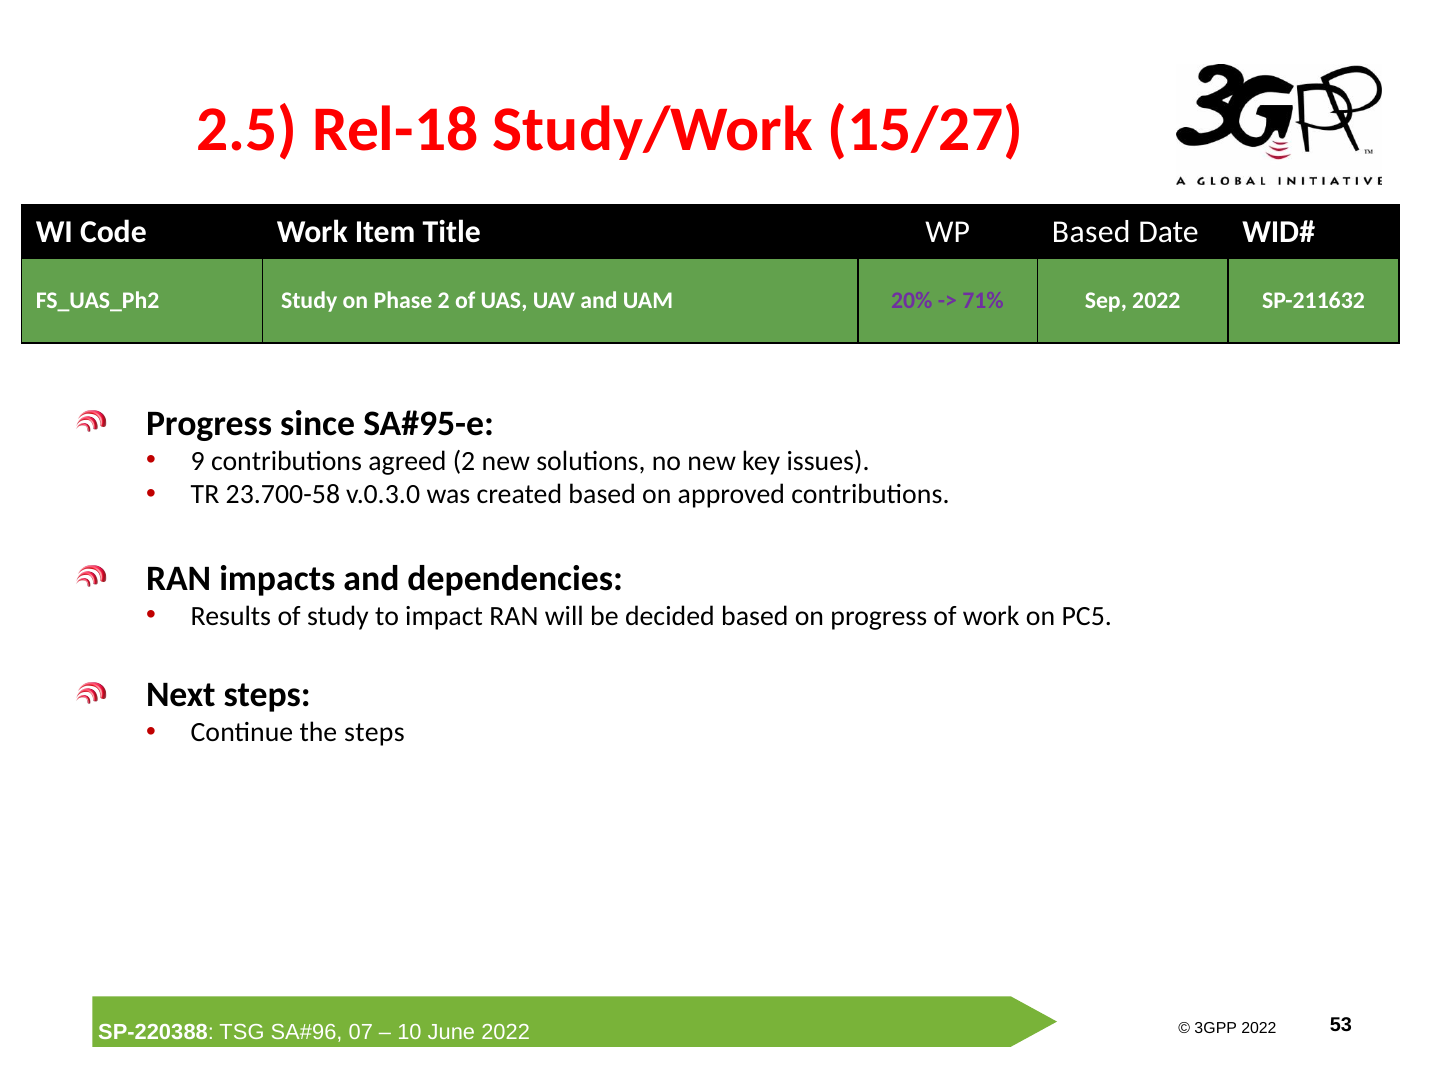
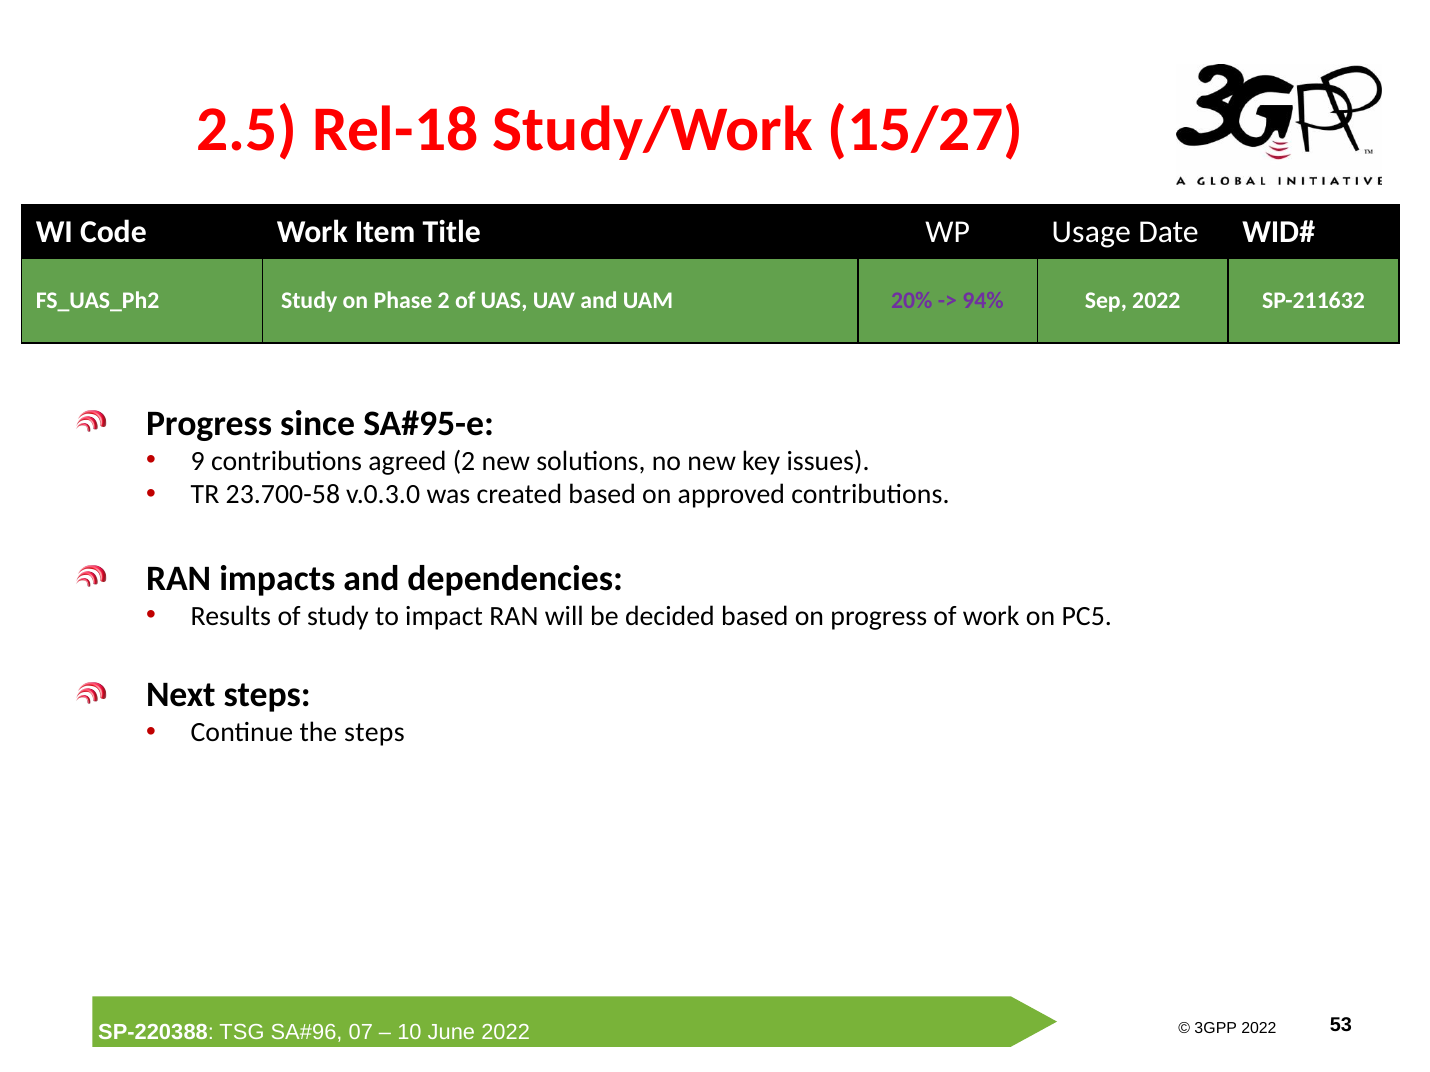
WP Based: Based -> Usage
71%: 71% -> 94%
